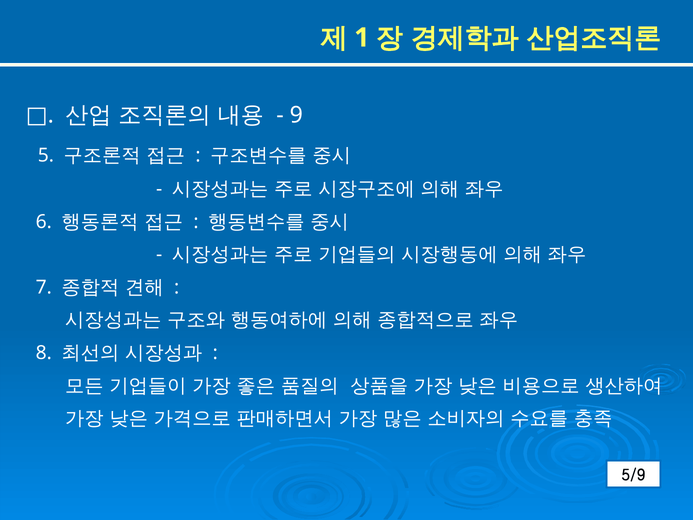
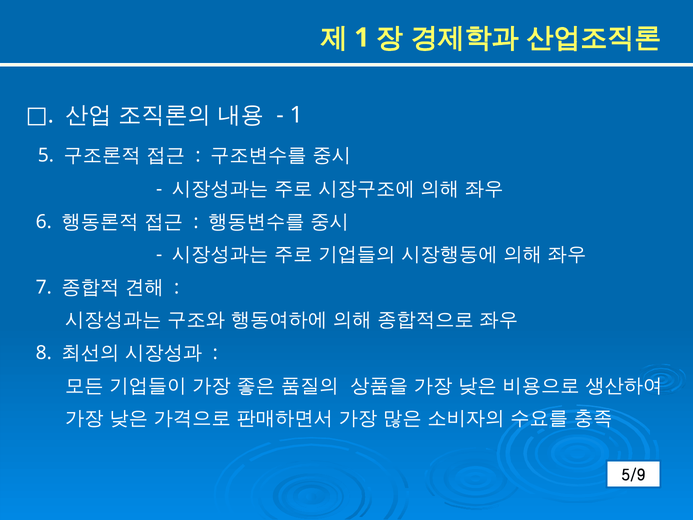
9 at (296, 115): 9 -> 1
